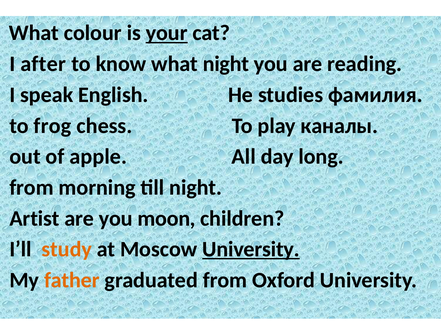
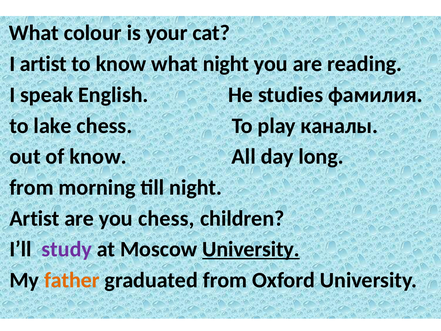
your underline: present -> none
I after: after -> artist
frog: frog -> lake
of apple: apple -> know
you moon: moon -> chess
study colour: orange -> purple
